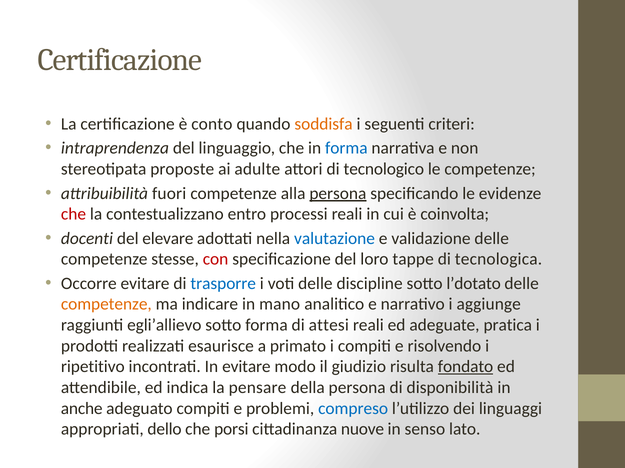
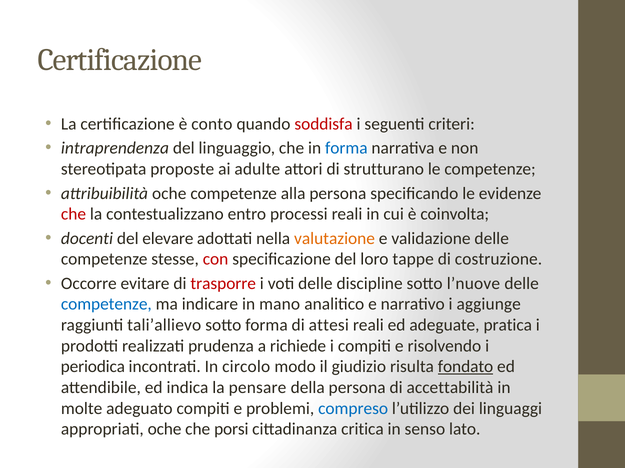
soddisfa colour: orange -> red
tecnologico: tecnologico -> strutturano
attribuibilità fuori: fuori -> oche
persona at (338, 194) underline: present -> none
valutazione colour: blue -> orange
tecnologica: tecnologica -> costruzione
trasporre colour: blue -> red
l’dotato: l’dotato -> l’nuove
competenze at (106, 305) colour: orange -> blue
egli’allievo: egli’allievo -> tali’allievo
esaurisce: esaurisce -> prudenza
primato: primato -> richiede
ripetitivo: ripetitivo -> periodica
In evitare: evitare -> circolo
disponibilità: disponibilità -> accettabilità
anche: anche -> molte
appropriati dello: dello -> oche
nuove: nuove -> critica
